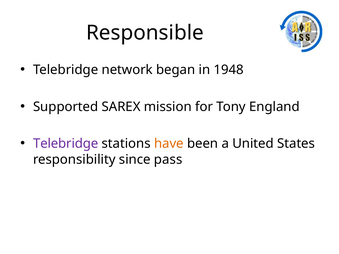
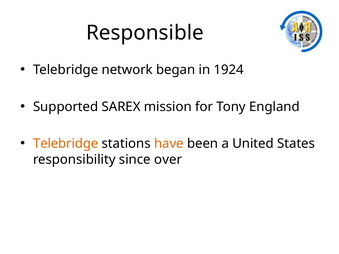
1948: 1948 -> 1924
Telebridge at (66, 144) colour: purple -> orange
pass: pass -> over
